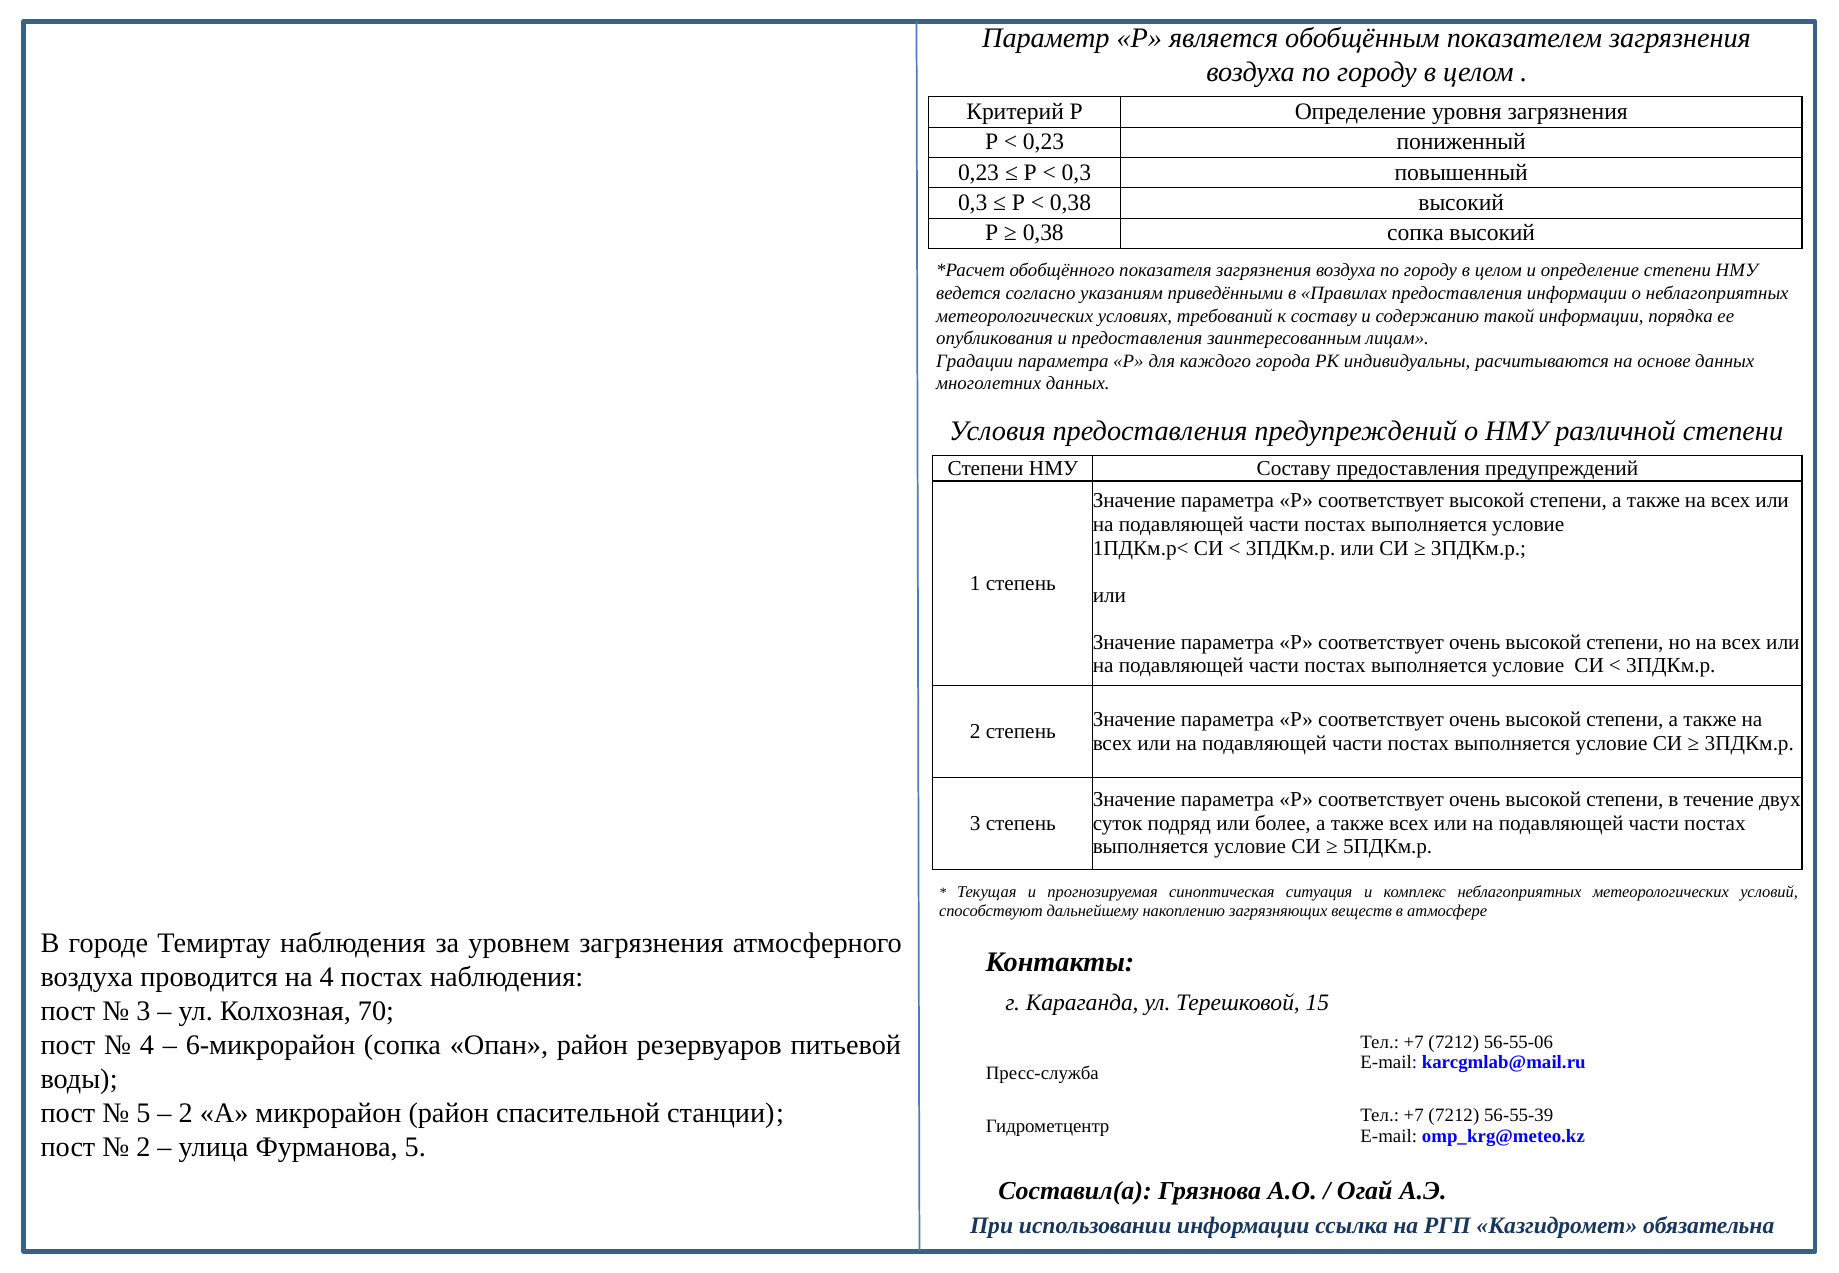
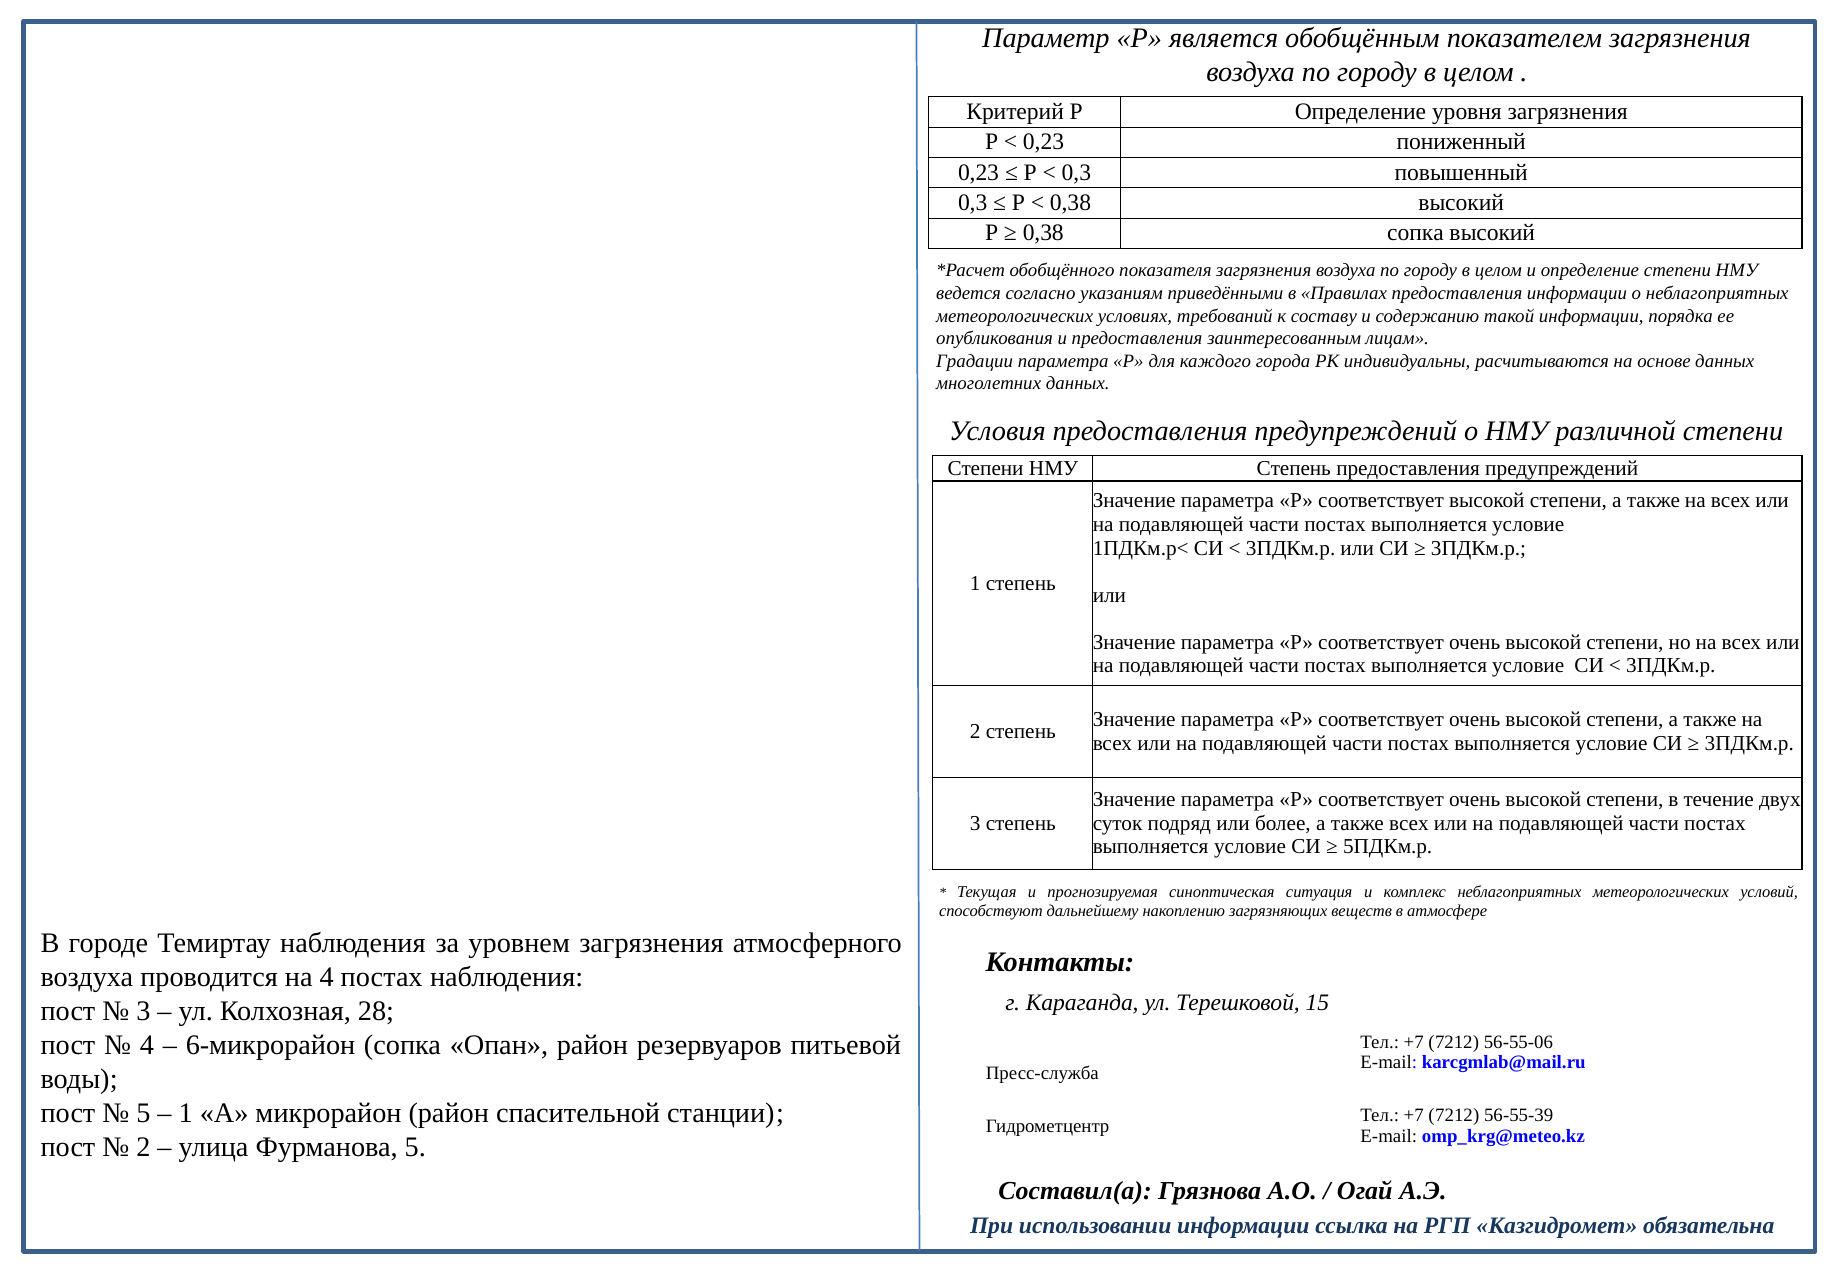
НМУ Составу: Составу -> Степень
70: 70 -> 28
2 at (186, 1113): 2 -> 1
